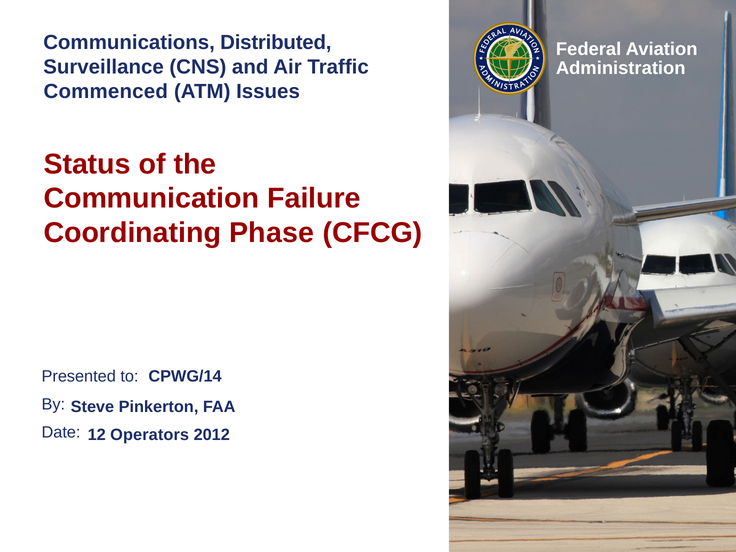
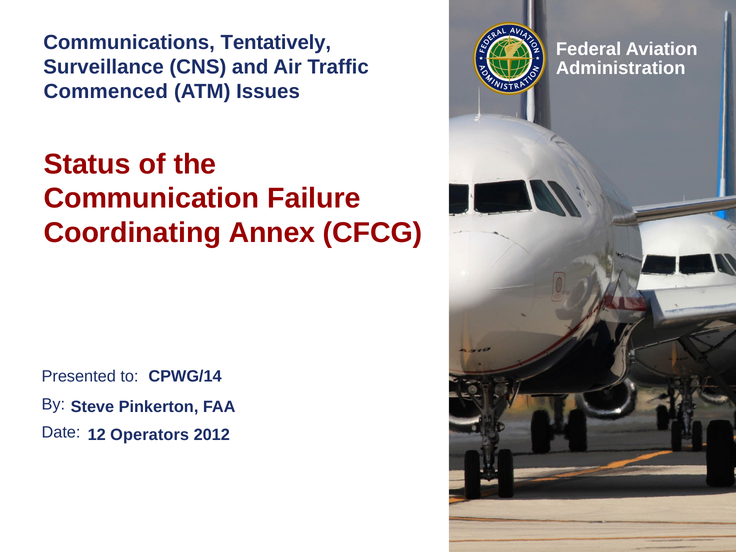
Distributed: Distributed -> Tentatively
Phase: Phase -> Annex
